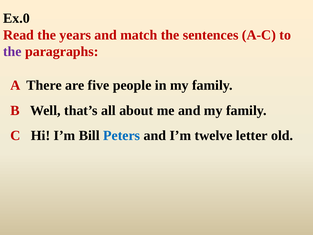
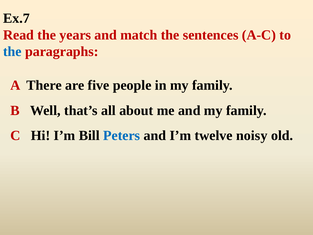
Ex.0: Ex.0 -> Ex.7
the at (12, 52) colour: purple -> blue
letter: letter -> noisy
